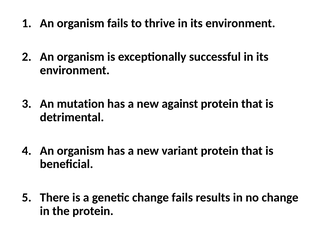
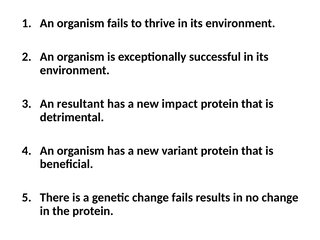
mutation: mutation -> resultant
against: against -> impact
